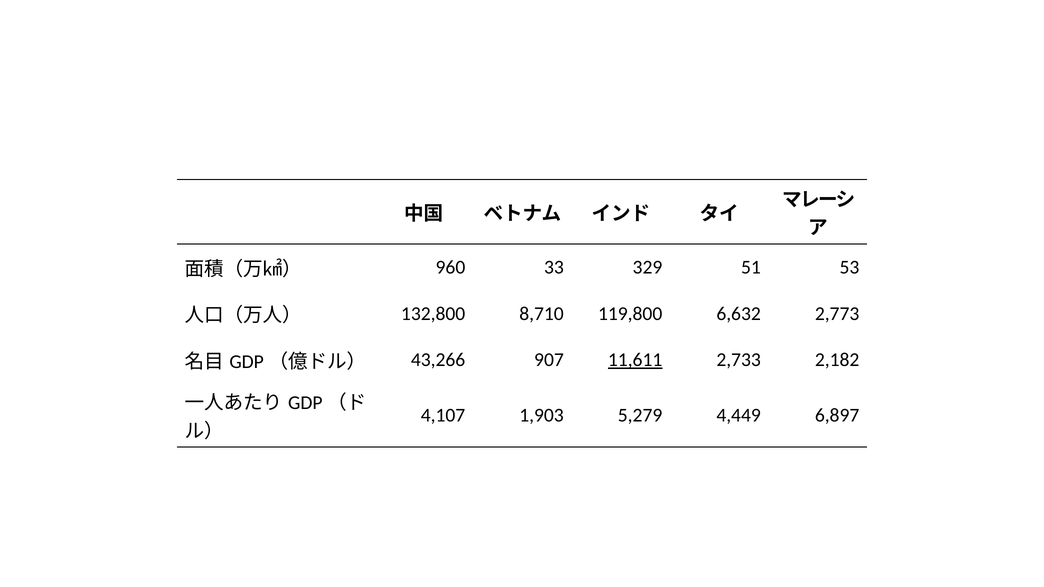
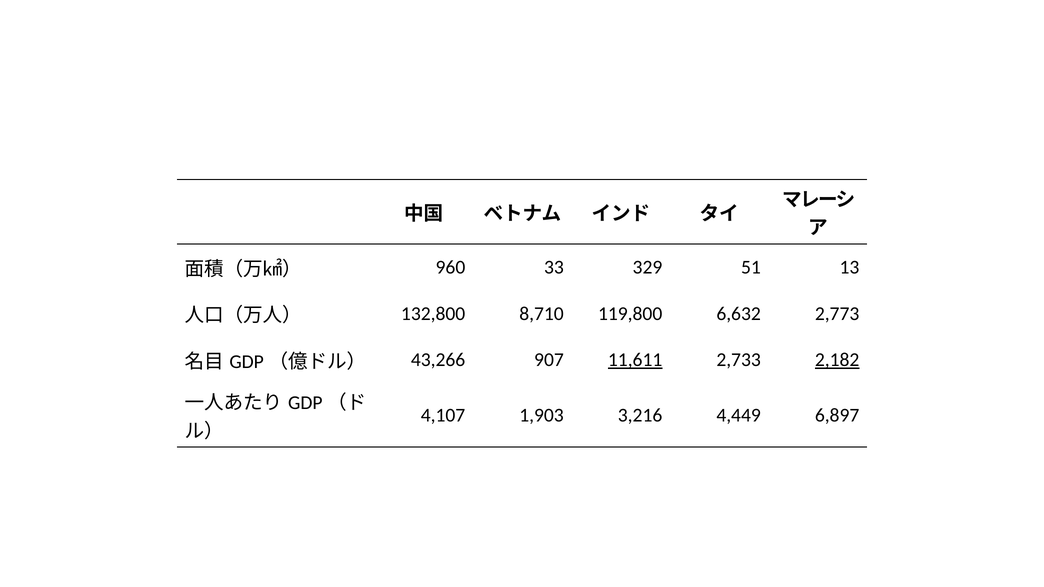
53: 53 -> 13
2,182 underline: none -> present
5,279: 5,279 -> 3,216
